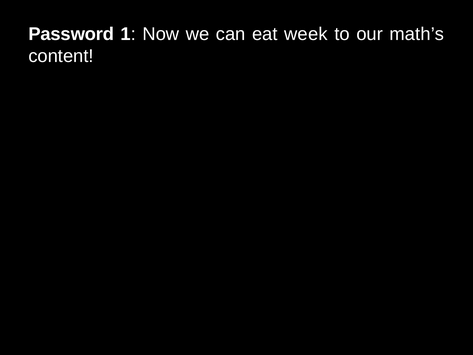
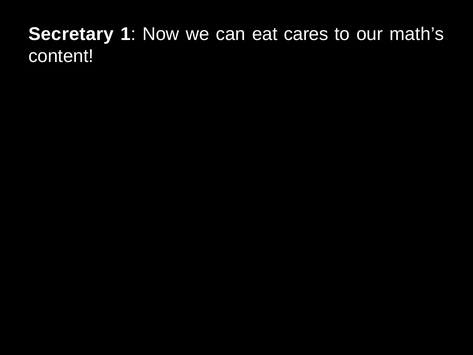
Password: Password -> Secretary
week: week -> cares
